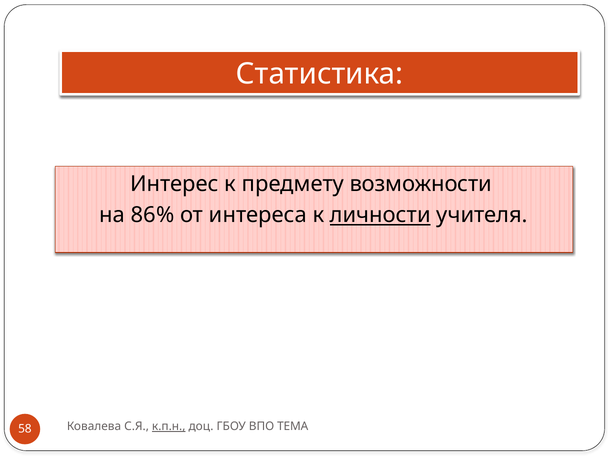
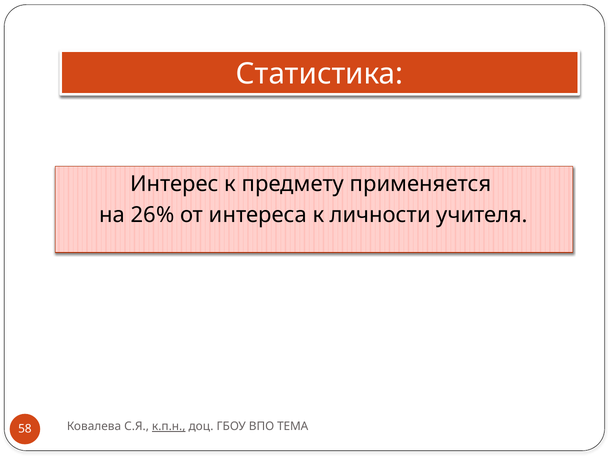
возможности: возможности -> применяется
86%: 86% -> 26%
личности underline: present -> none
